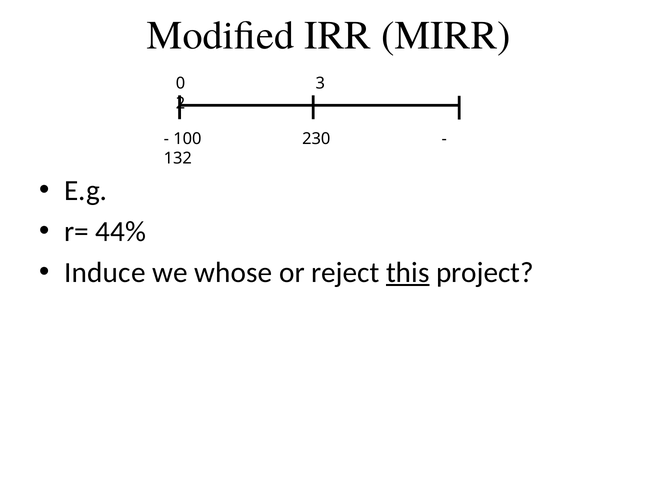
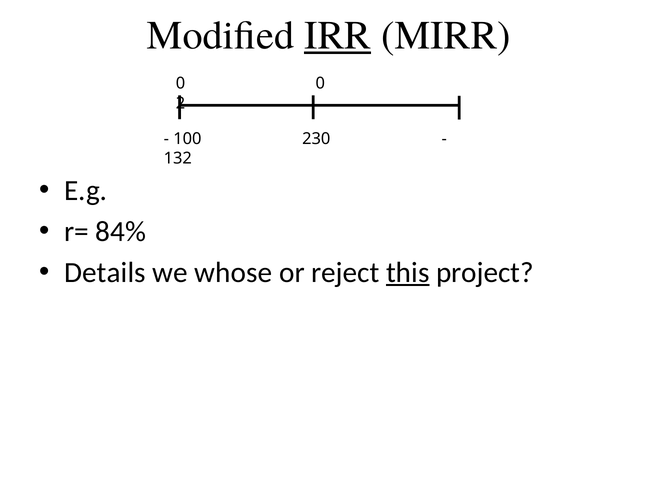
IRR underline: none -> present
0 3: 3 -> 0
44%: 44% -> 84%
Induce: Induce -> Details
